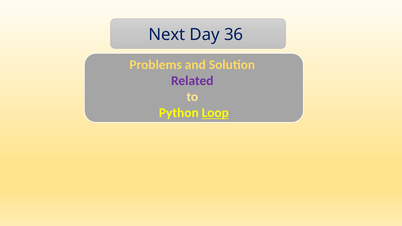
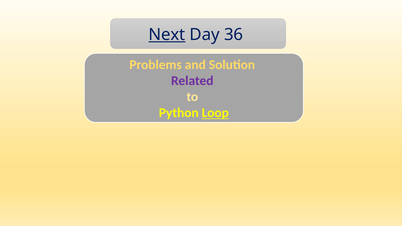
Next underline: none -> present
